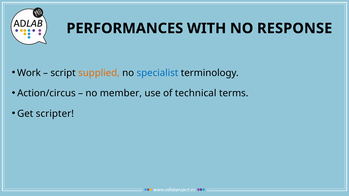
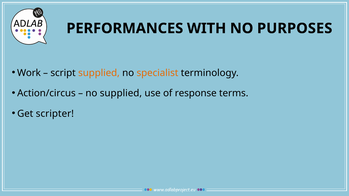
RESPONSE: RESPONSE -> PURPOSES
specialist colour: blue -> orange
no member: member -> supplied
technical: technical -> response
